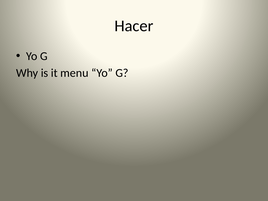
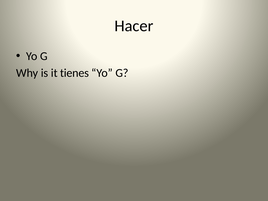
menu: menu -> tienes
